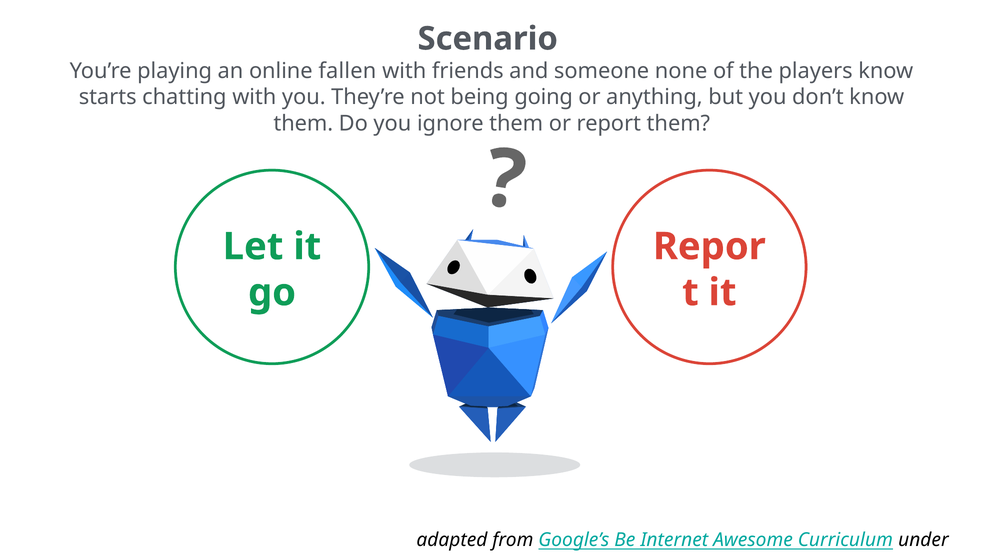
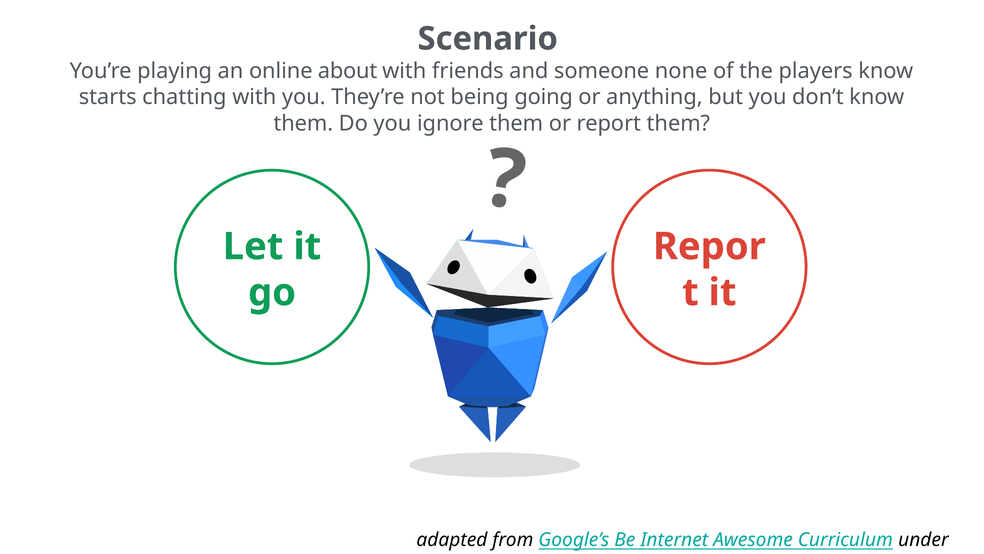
fallen: fallen -> about
